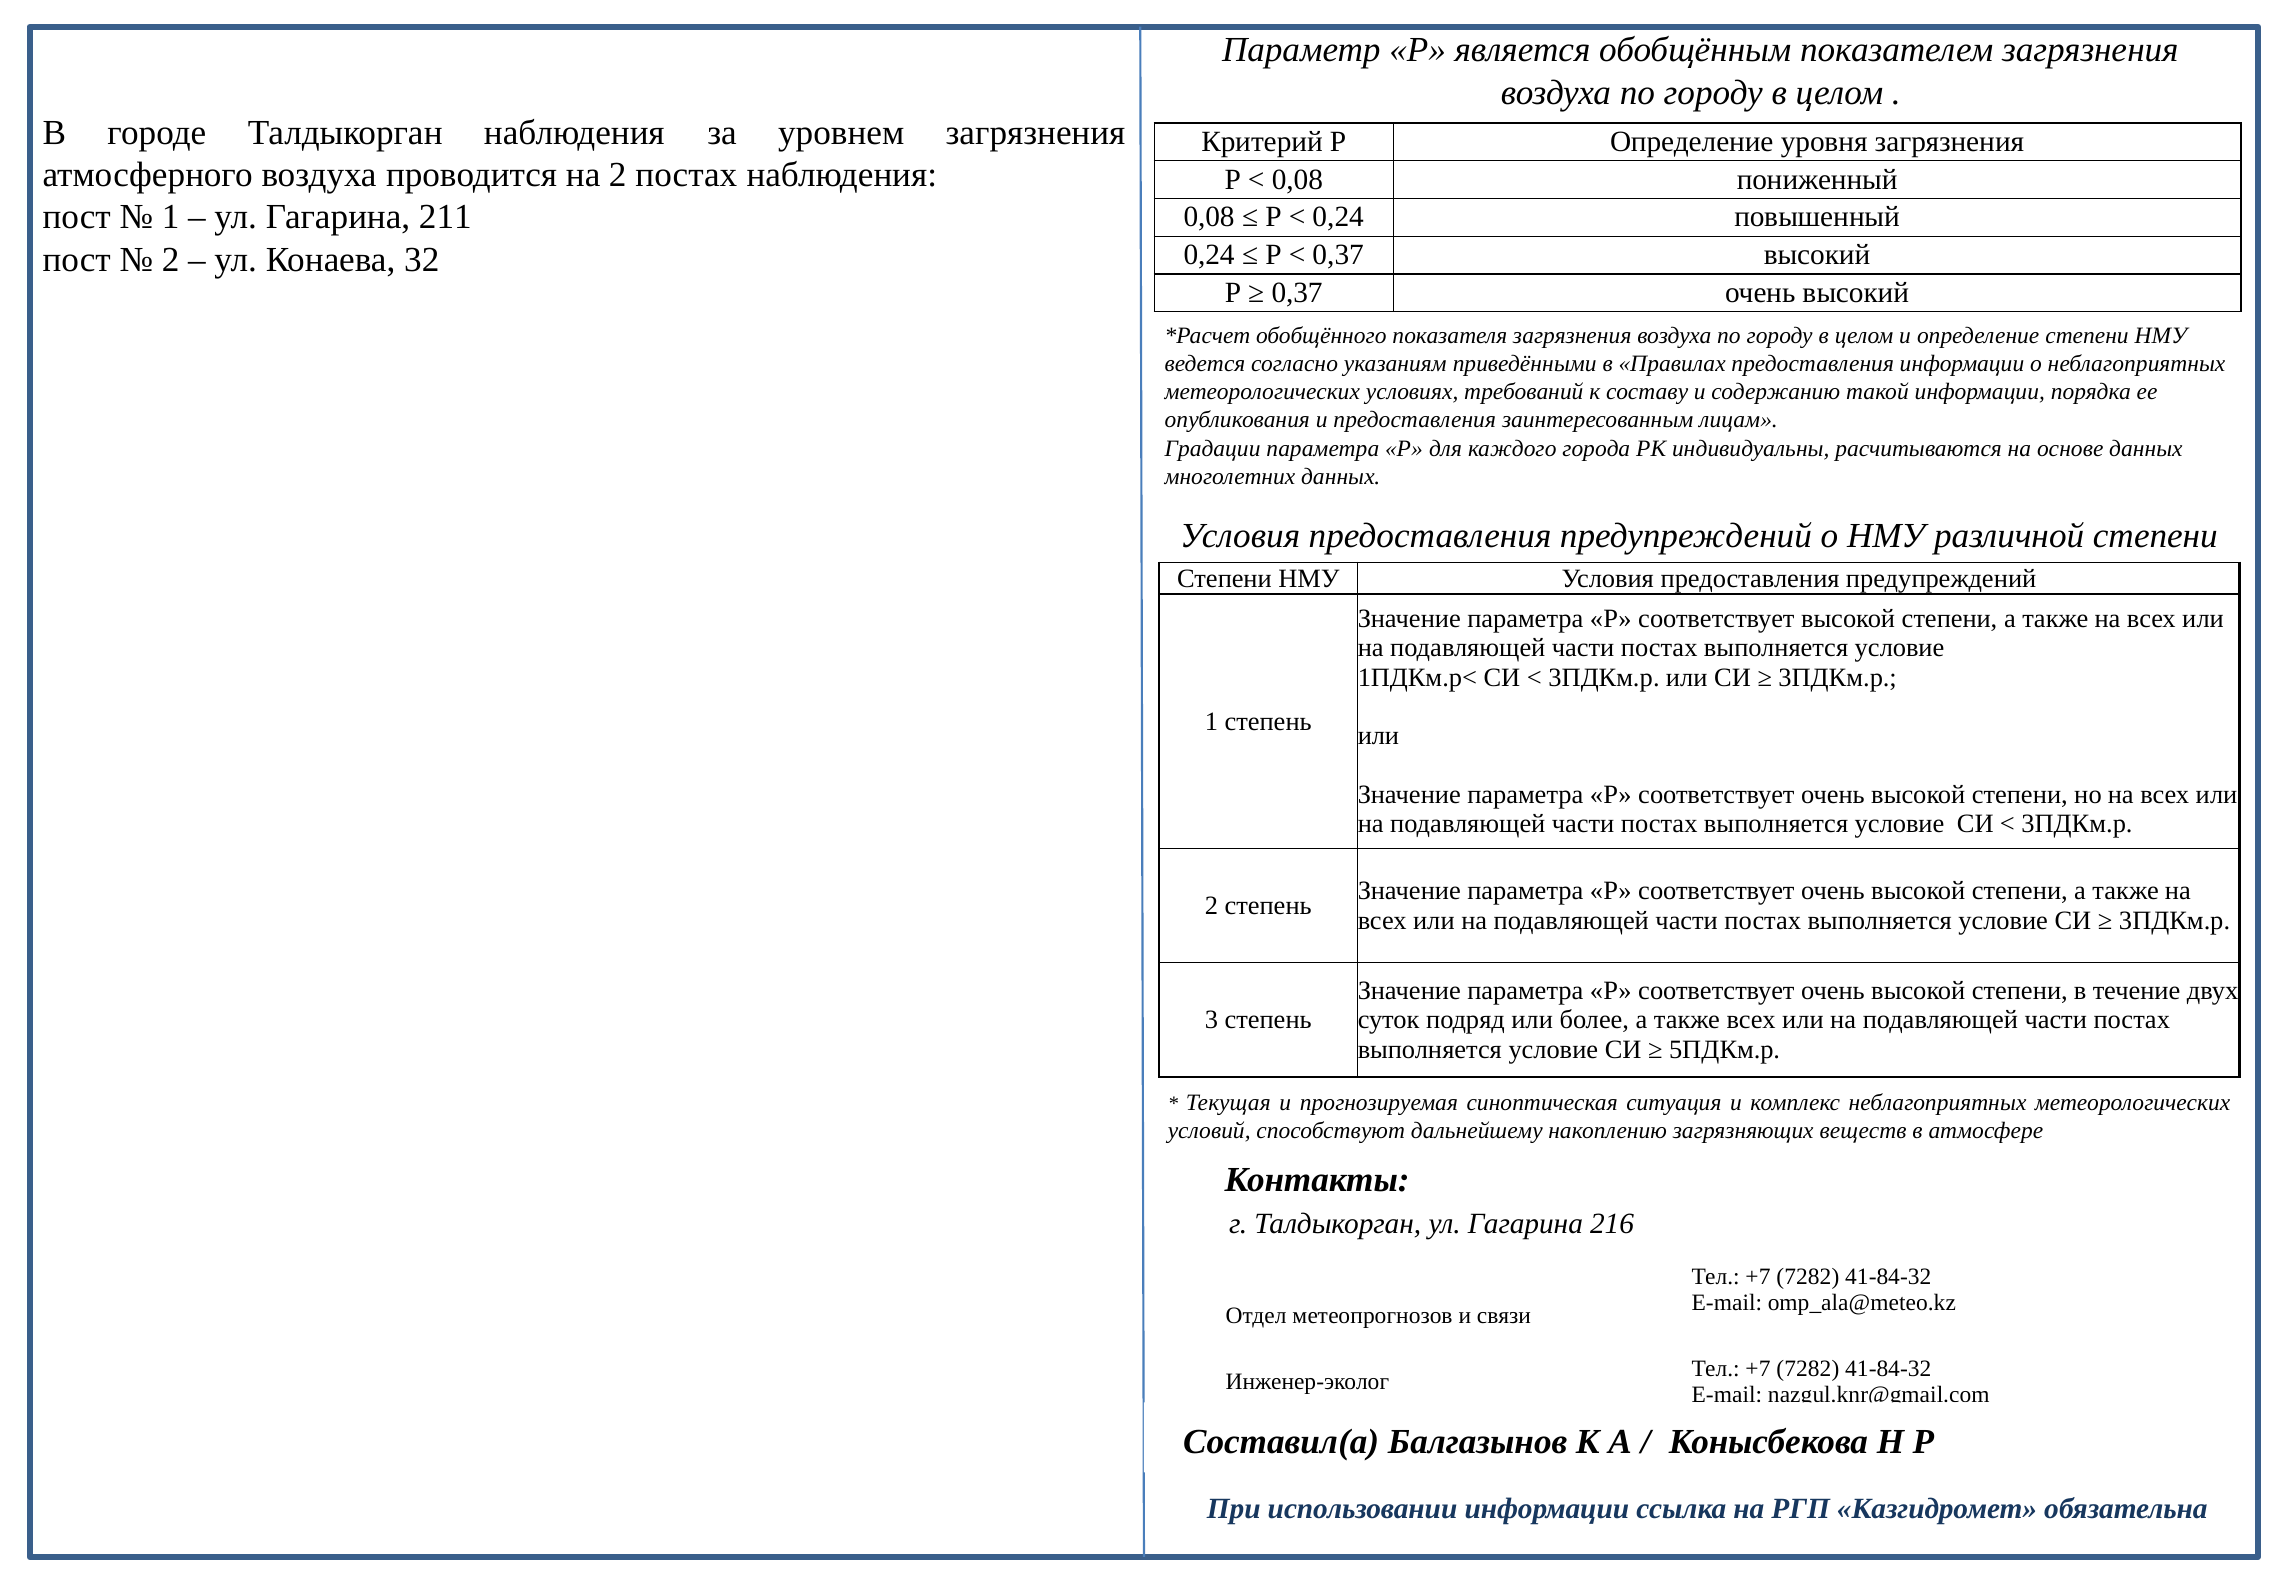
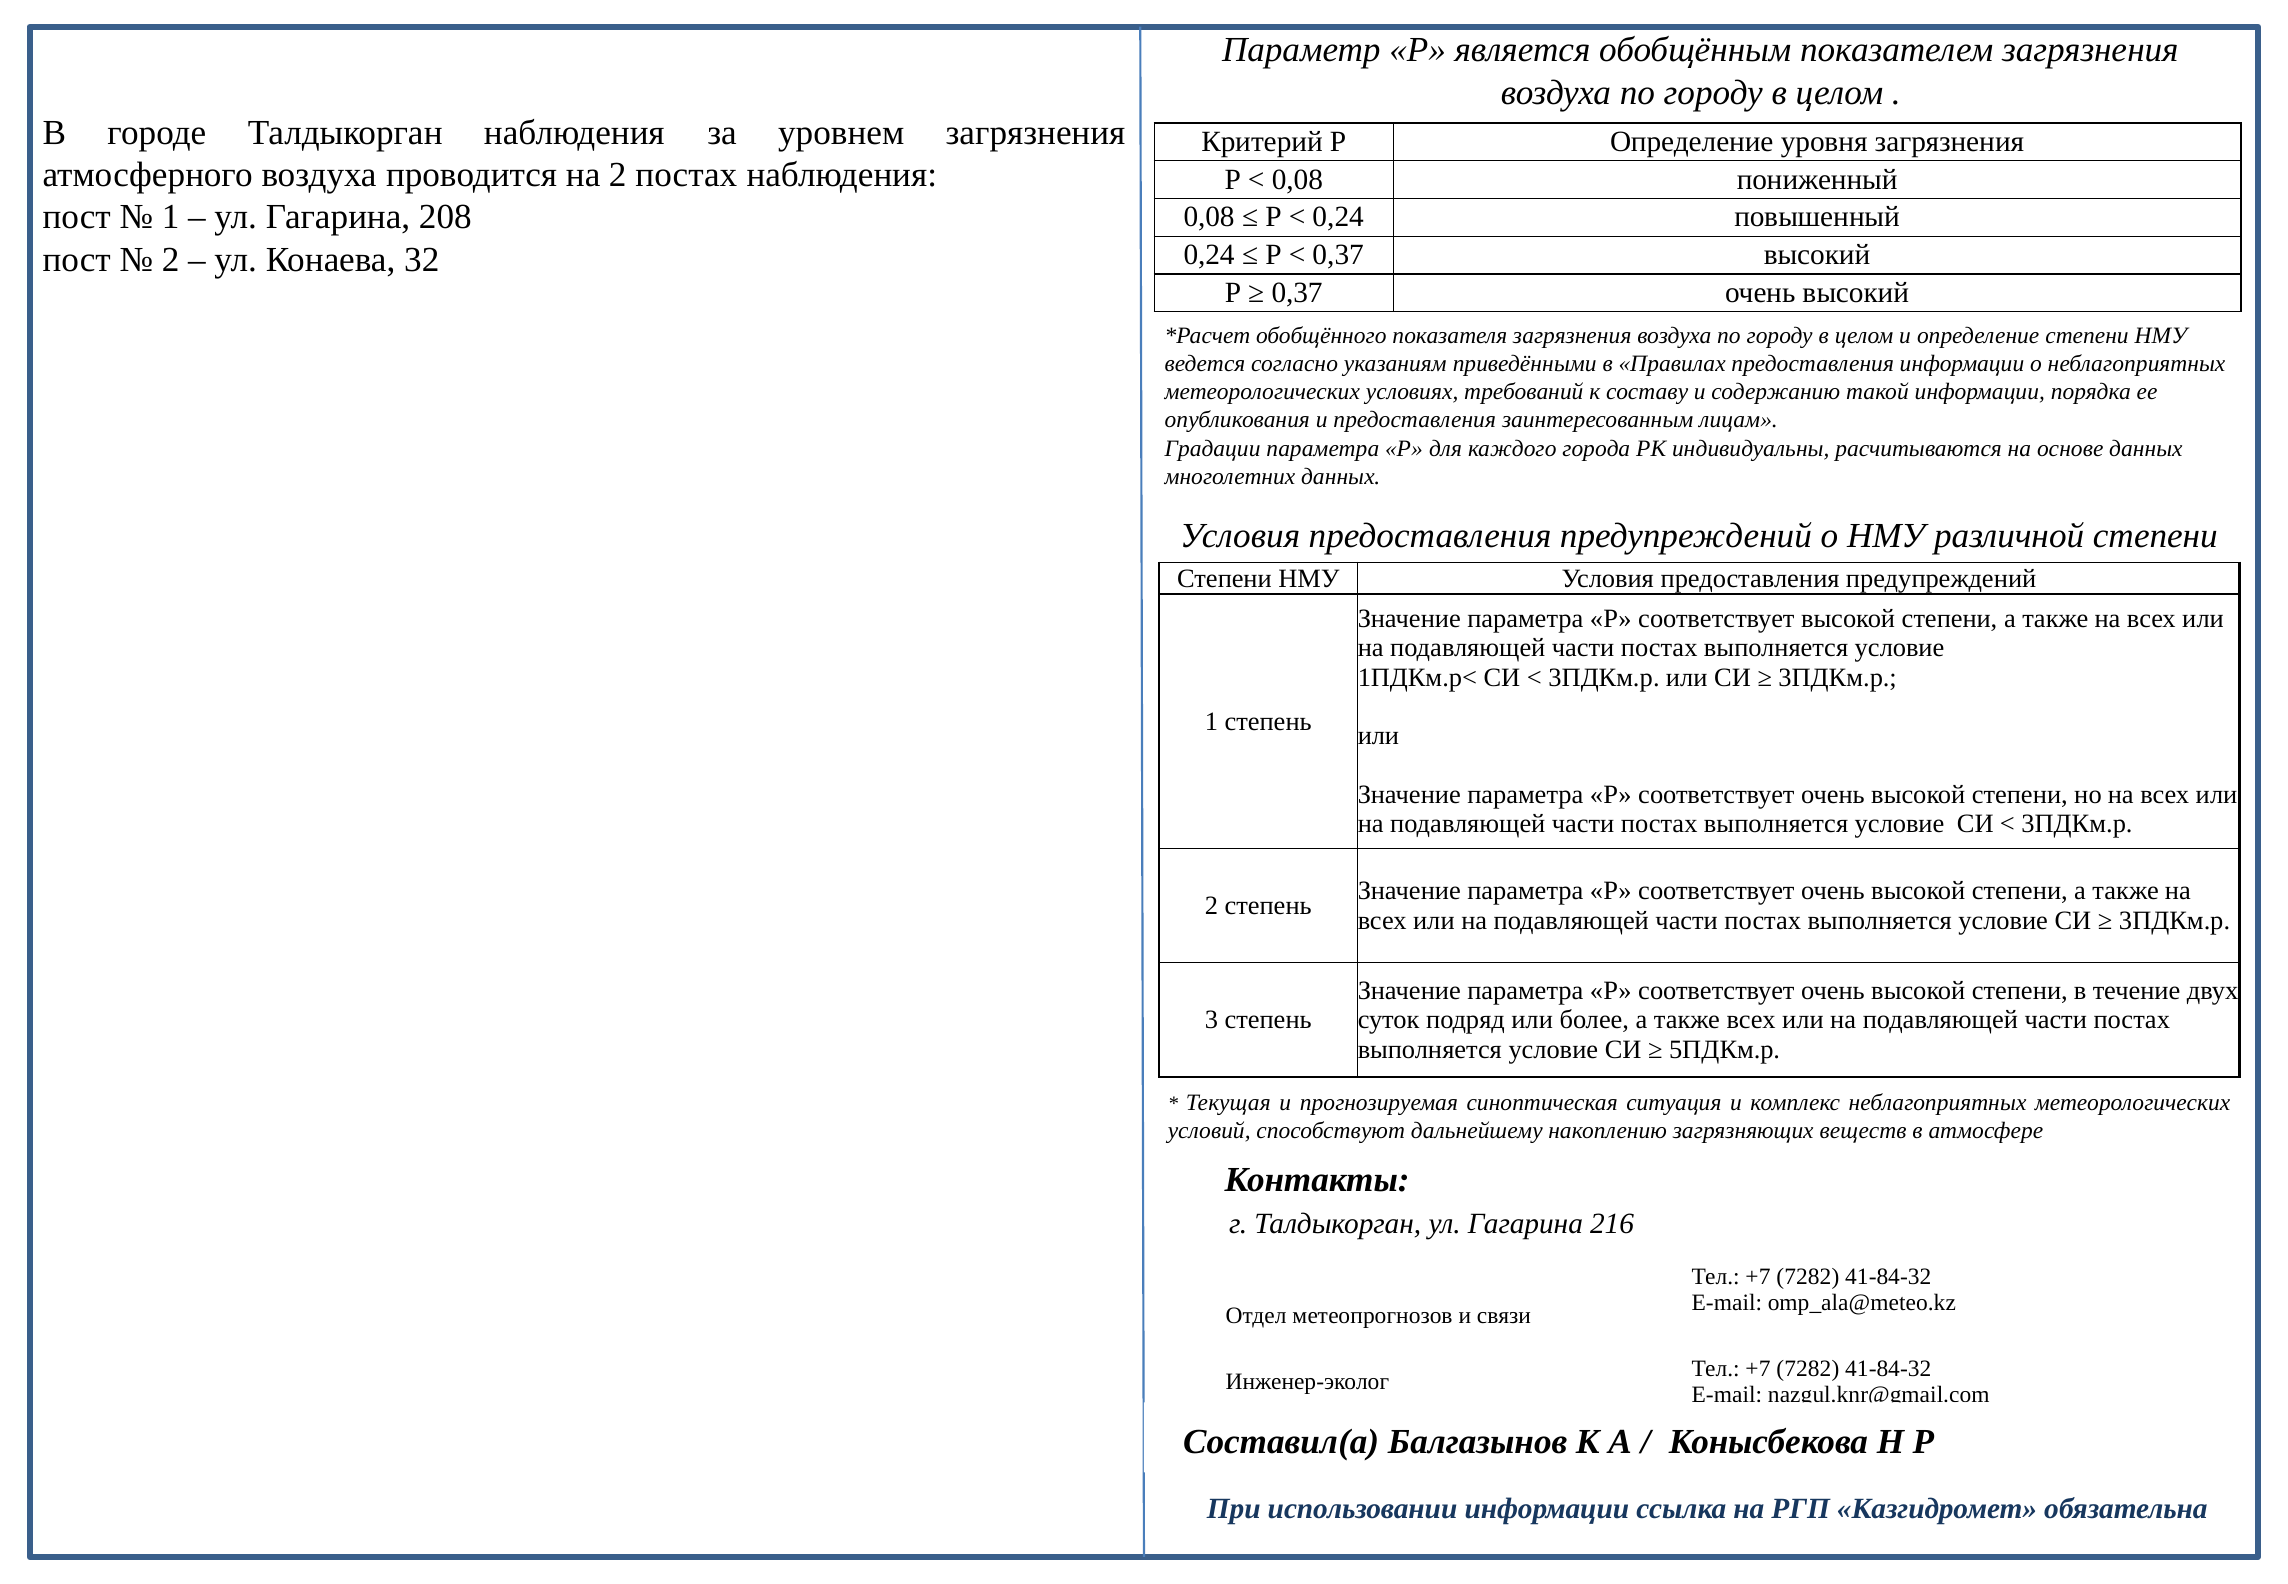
211: 211 -> 208
